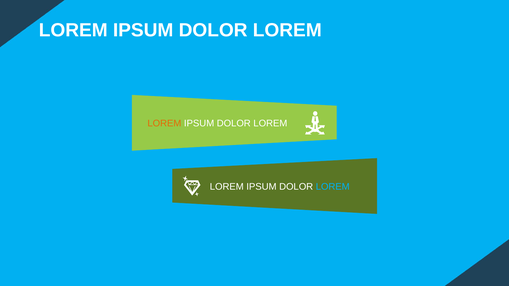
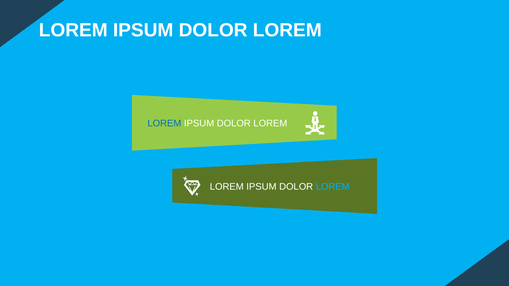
LOREM at (164, 124) colour: orange -> blue
